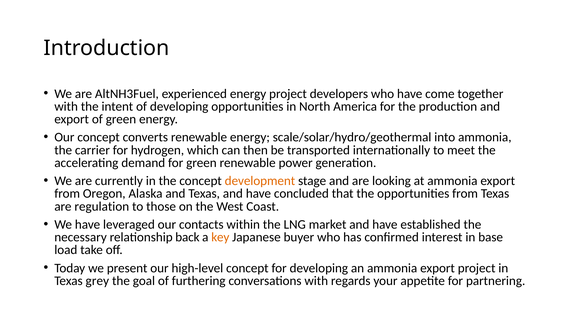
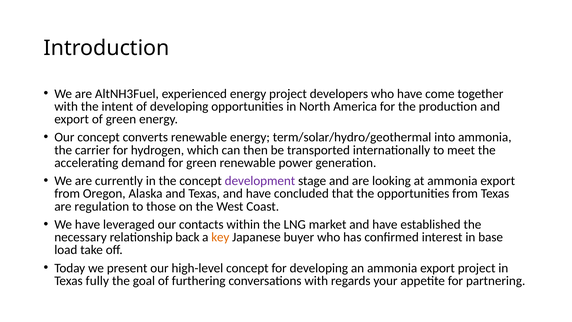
scale/solar/hydro/geothermal: scale/solar/hydro/geothermal -> term/solar/hydro/geothermal
development colour: orange -> purple
grey: grey -> fully
